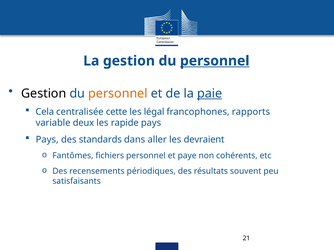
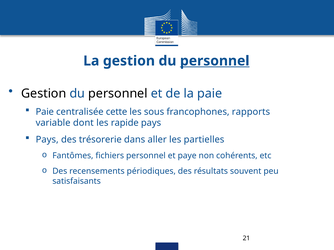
personnel at (118, 94) colour: orange -> black
paie at (210, 94) underline: present -> none
Cela at (45, 112): Cela -> Paie
légal: légal -> sous
deux: deux -> dont
standards: standards -> trésorerie
devraient: devraient -> partielles
